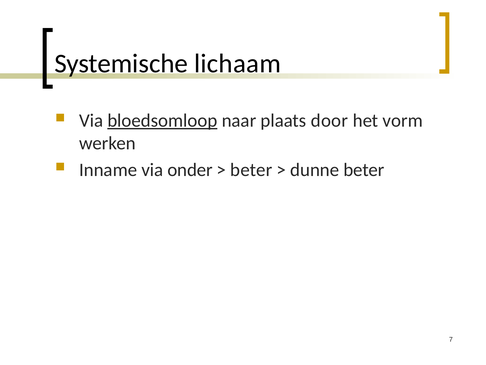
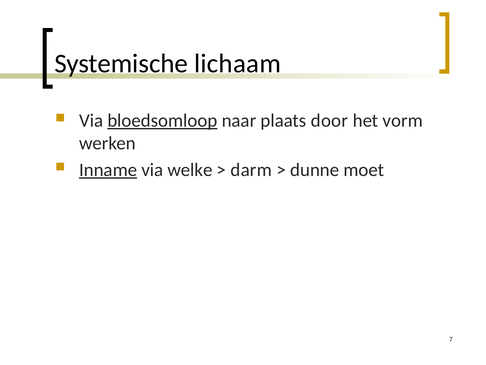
Inname underline: none -> present
onder: onder -> welke
beter at (251, 170): beter -> darm
dunne beter: beter -> moet
